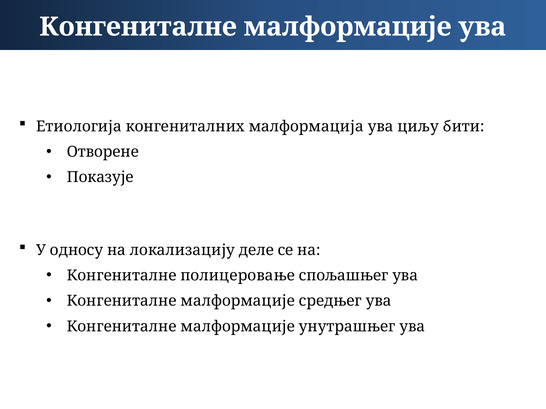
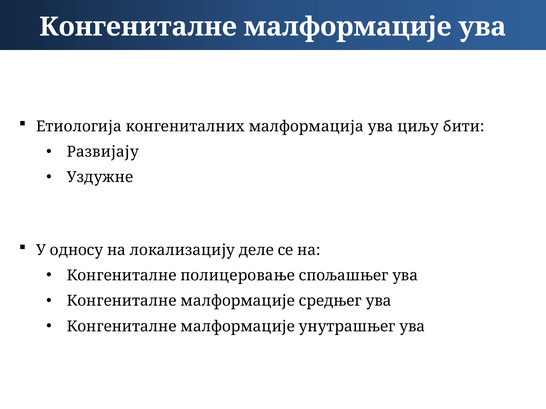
Отворене: Отворене -> Развијају
Показује: Показује -> Уздужне
